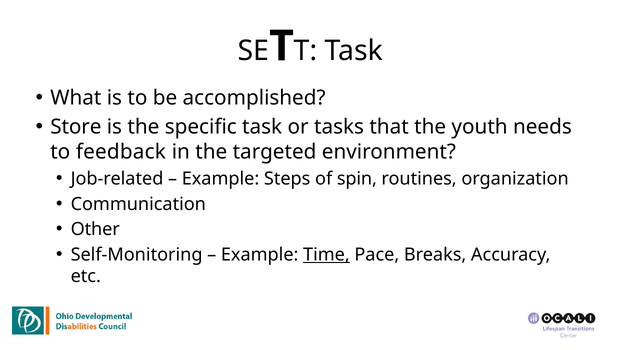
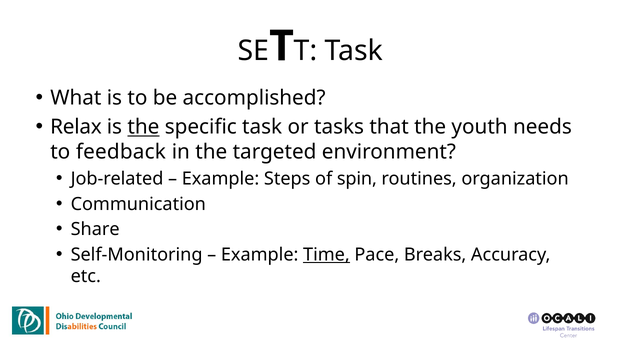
Store: Store -> Relax
the at (143, 127) underline: none -> present
Other: Other -> Share
